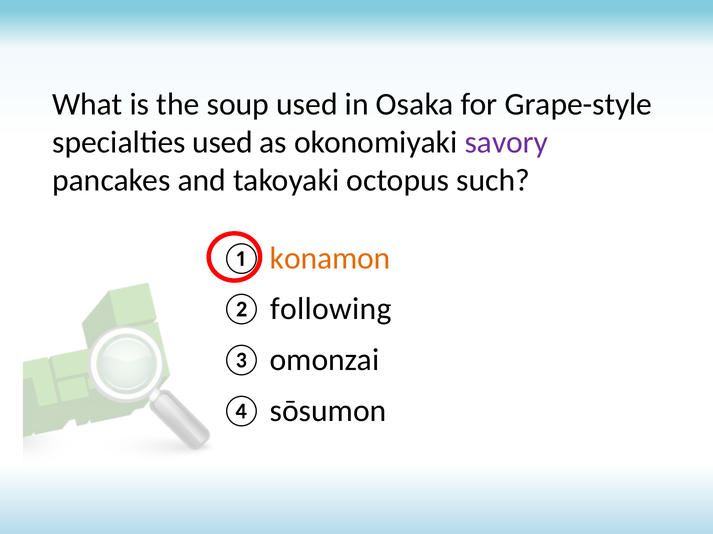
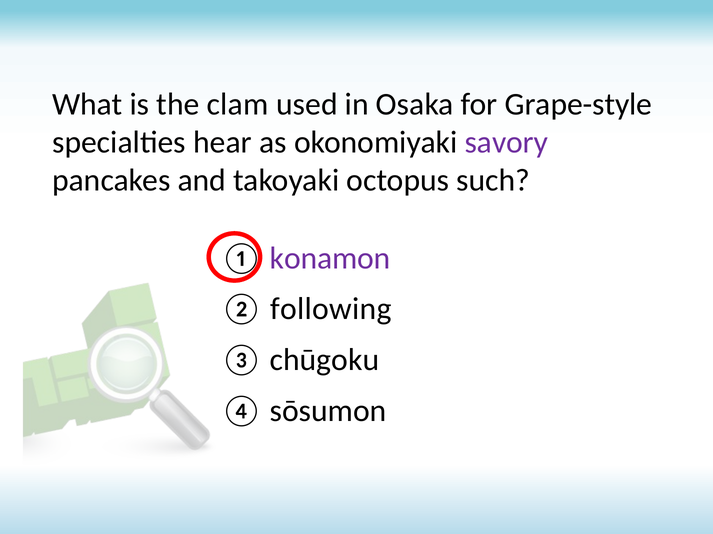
soup: soup -> clam
specialties used: used -> hear
konamon colour: orange -> purple
omonzai: omonzai -> chūgoku
